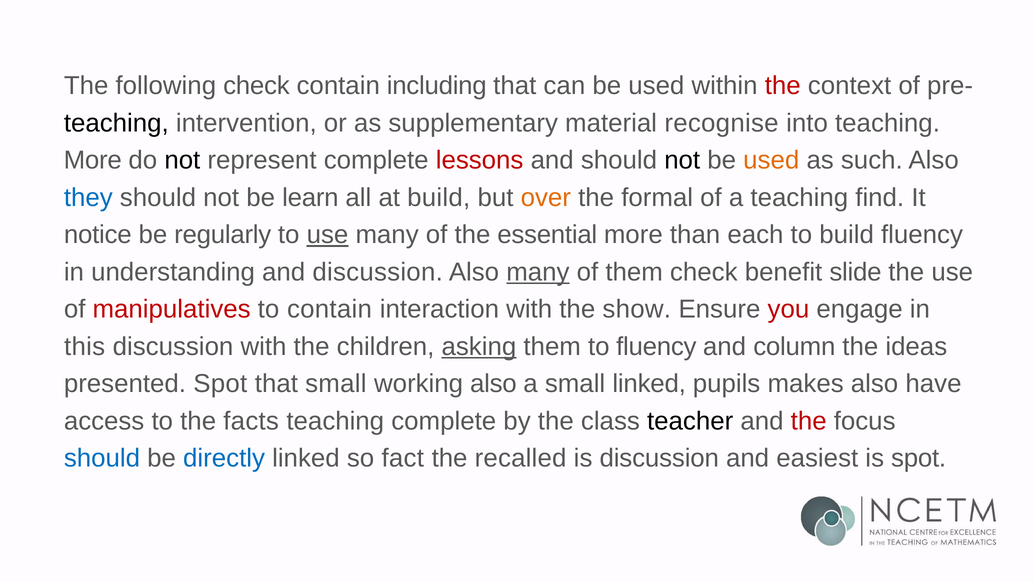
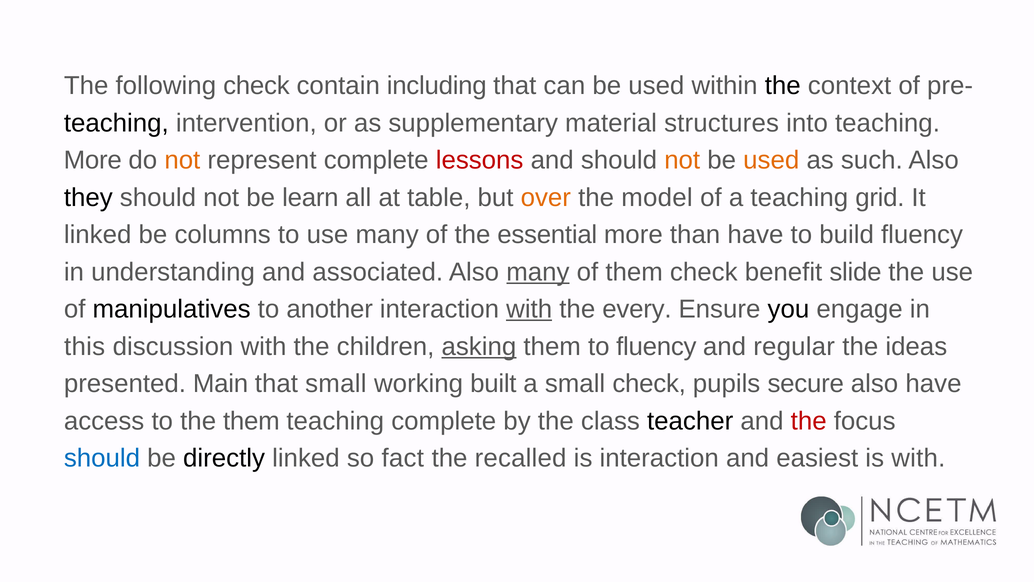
the at (783, 86) colour: red -> black
recognise: recognise -> structures
not at (182, 160) colour: black -> orange
not at (682, 160) colour: black -> orange
they colour: blue -> black
at build: build -> table
formal: formal -> model
find: find -> grid
notice at (98, 235): notice -> linked
regularly: regularly -> columns
use at (328, 235) underline: present -> none
than each: each -> have
and discussion: discussion -> associated
manipulatives colour: red -> black
to contain: contain -> another
with at (529, 309) underline: none -> present
show: show -> every
you colour: red -> black
column: column -> regular
presented Spot: Spot -> Main
working also: also -> built
small linked: linked -> check
makes: makes -> secure
the facts: facts -> them
directly colour: blue -> black
is discussion: discussion -> interaction
is spot: spot -> with
